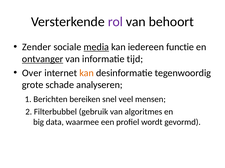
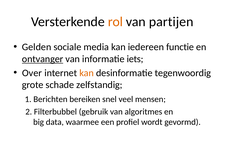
rol colour: purple -> orange
behoort: behoort -> partijen
Zender: Zender -> Gelden
media underline: present -> none
tijd: tijd -> iets
analyseren: analyseren -> zelfstandig
